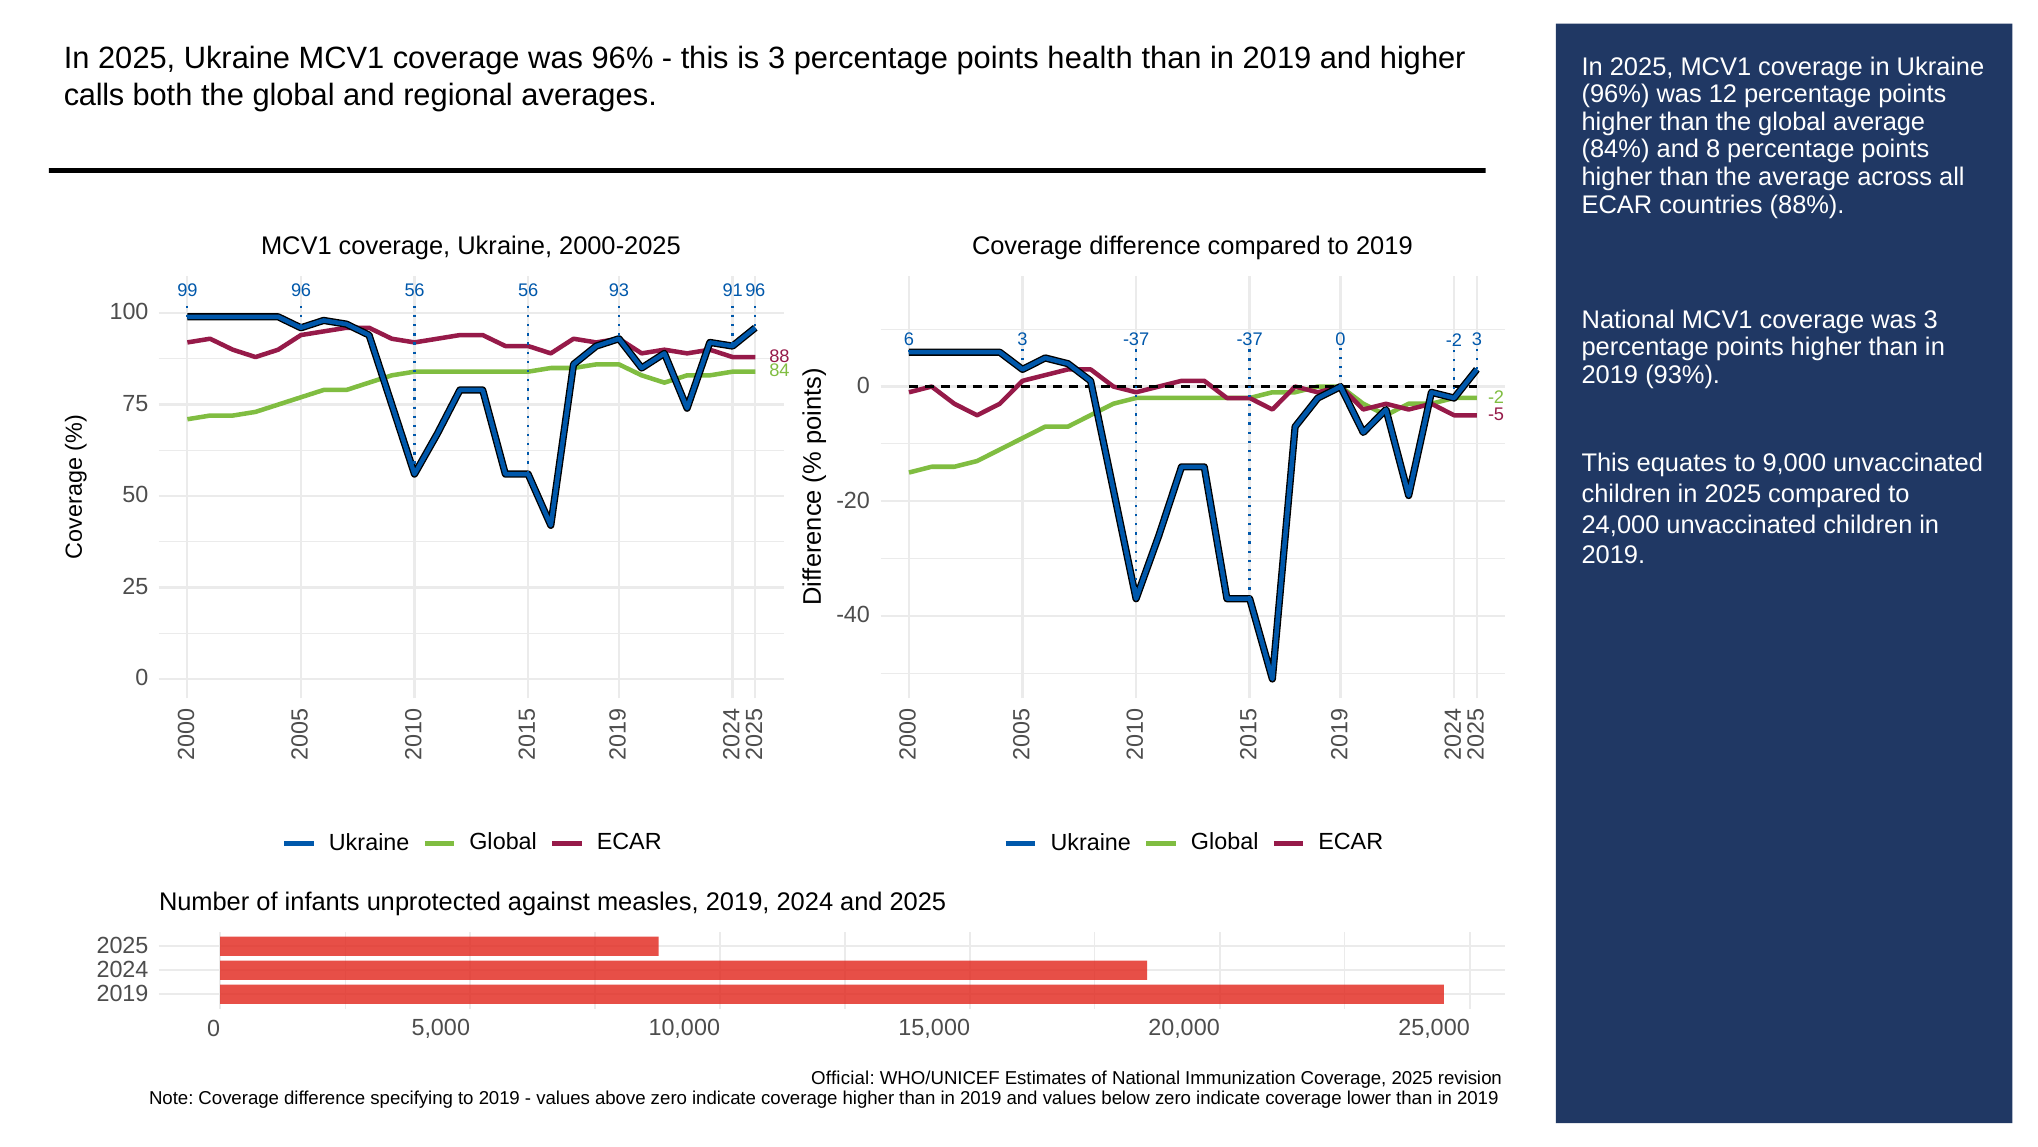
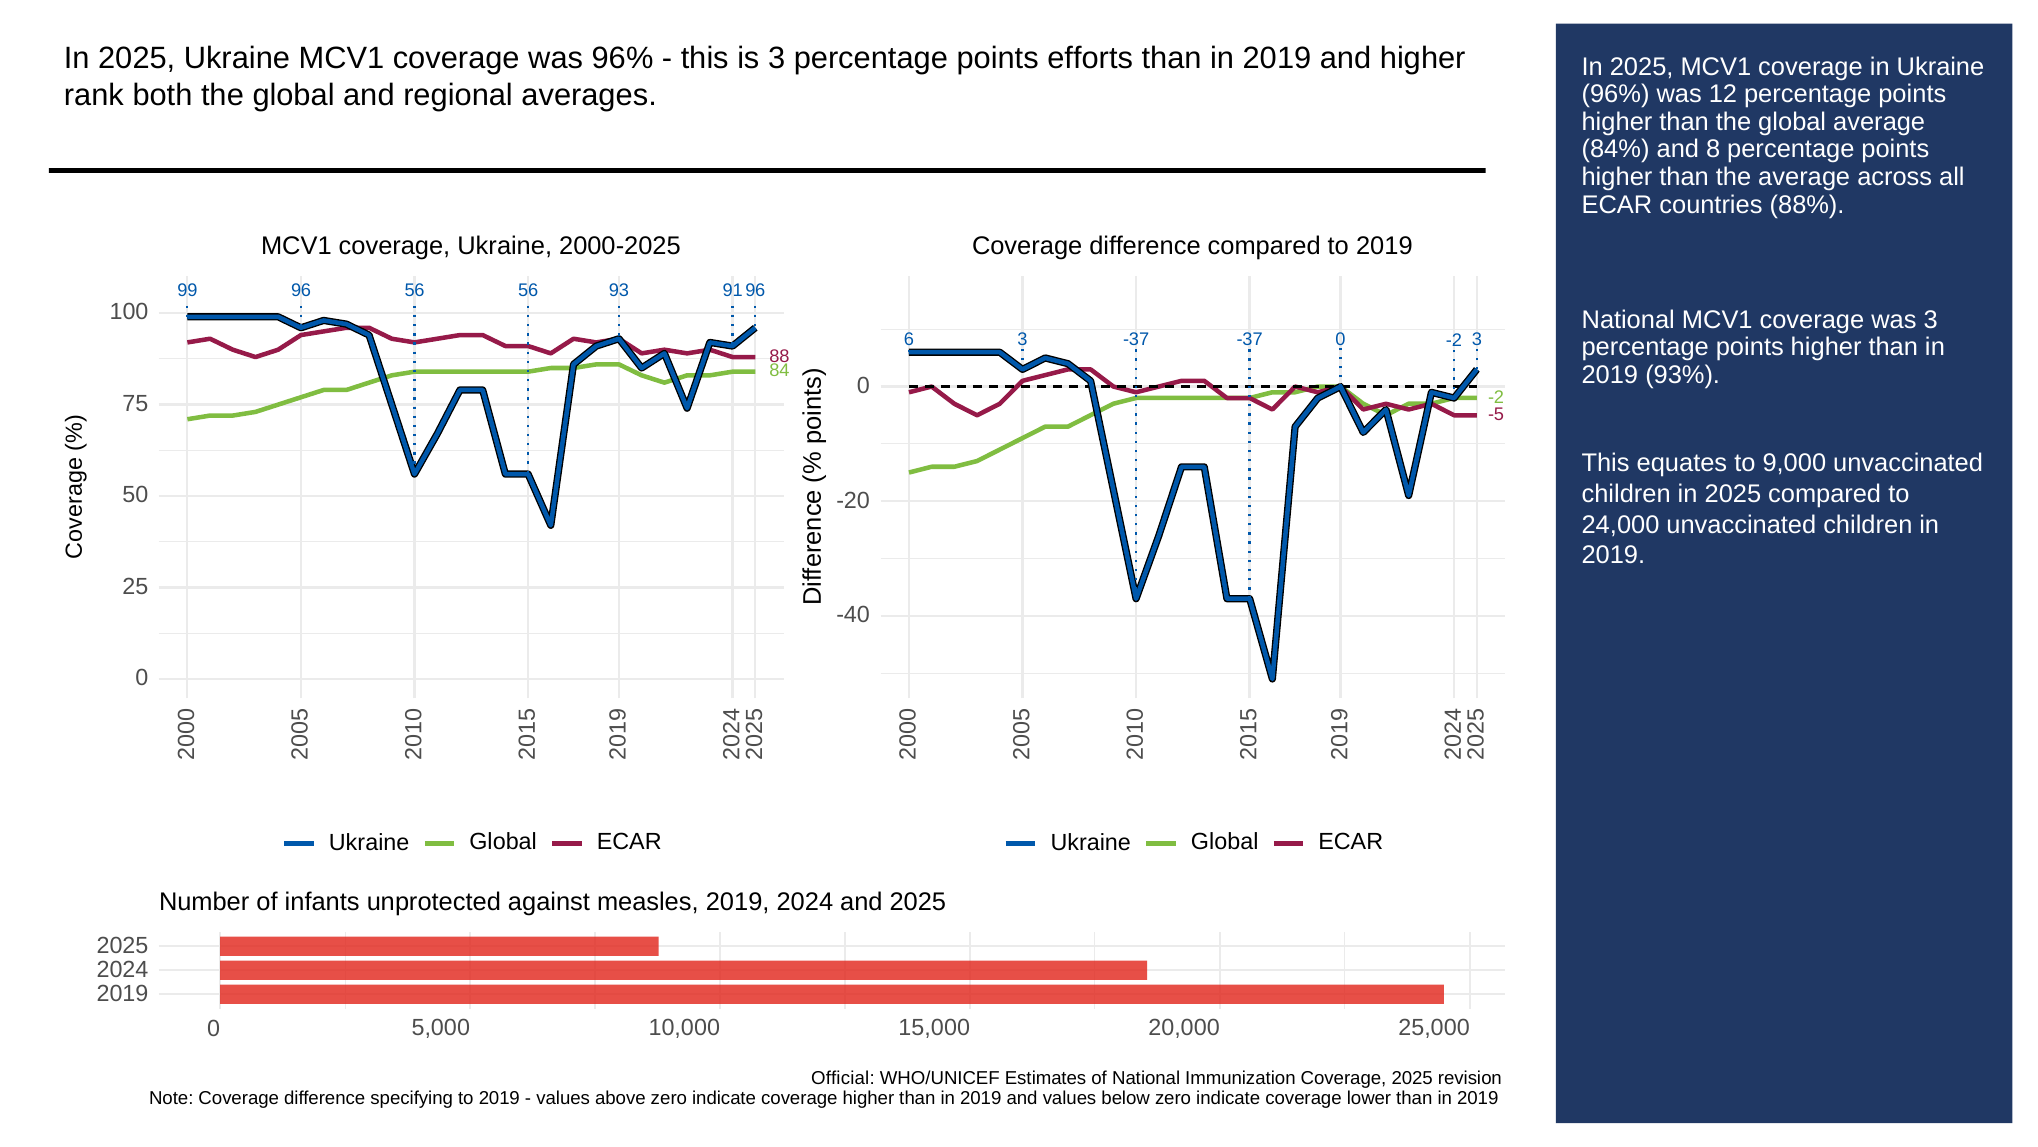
health: health -> efforts
calls: calls -> rank
